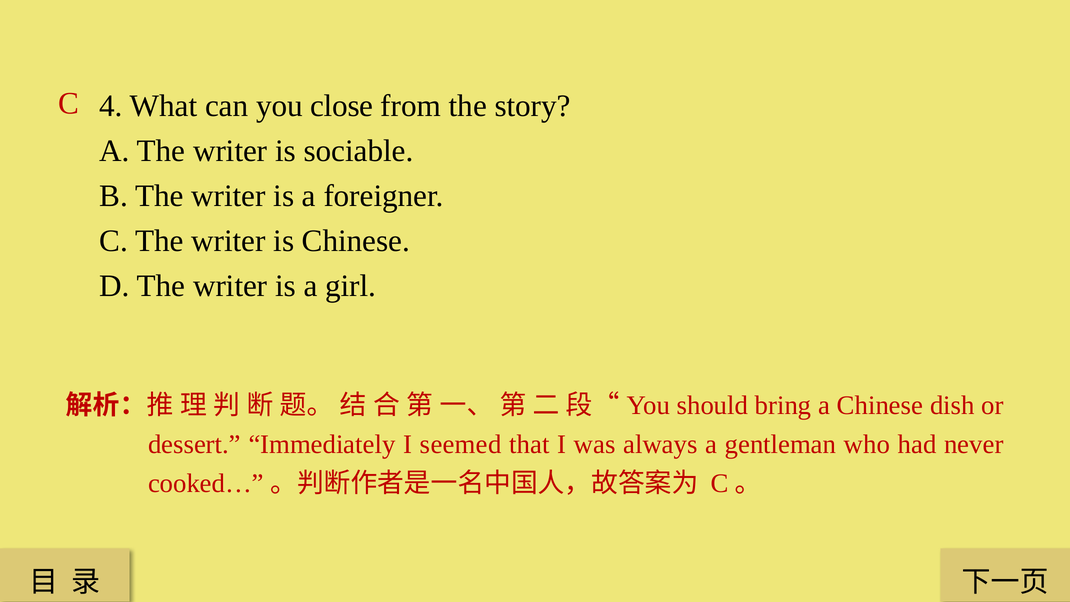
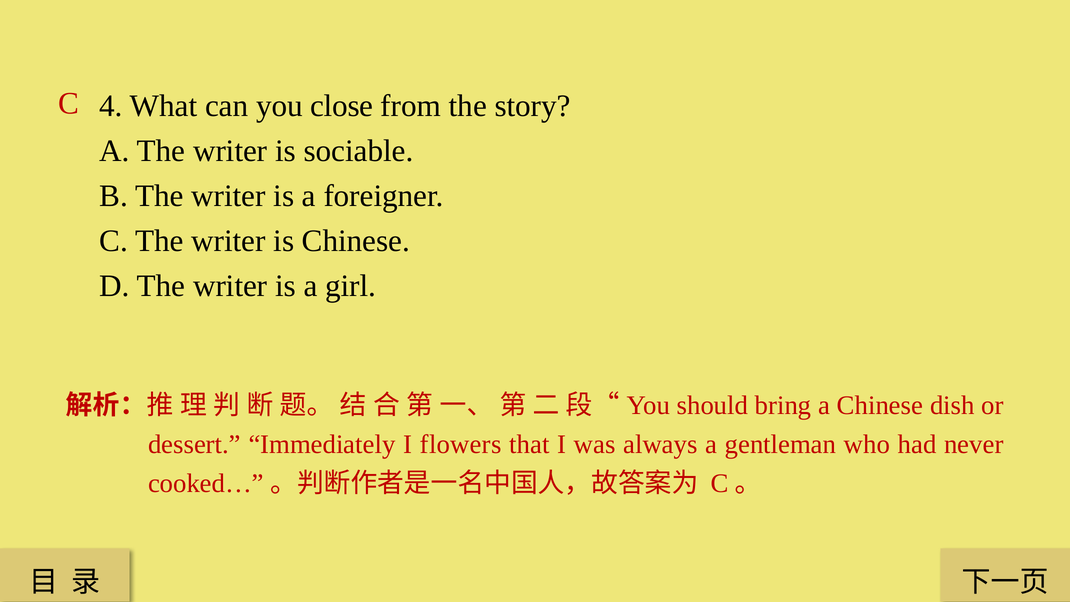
seemed: seemed -> flowers
